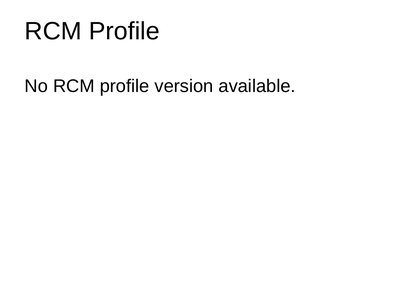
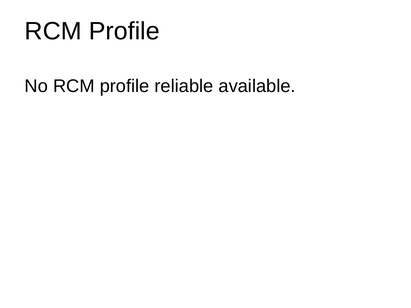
version: version -> reliable
